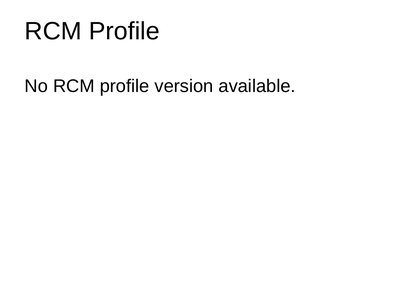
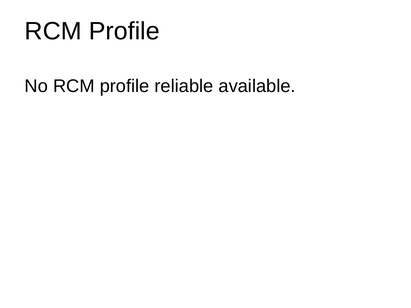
version: version -> reliable
